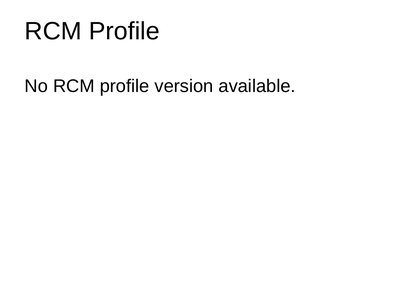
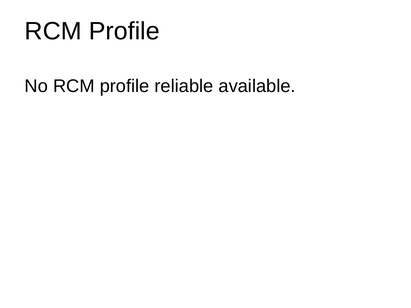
version: version -> reliable
